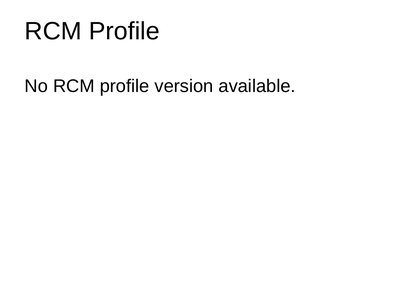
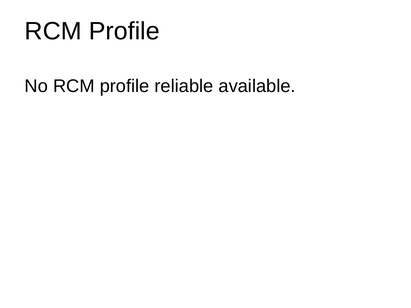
version: version -> reliable
